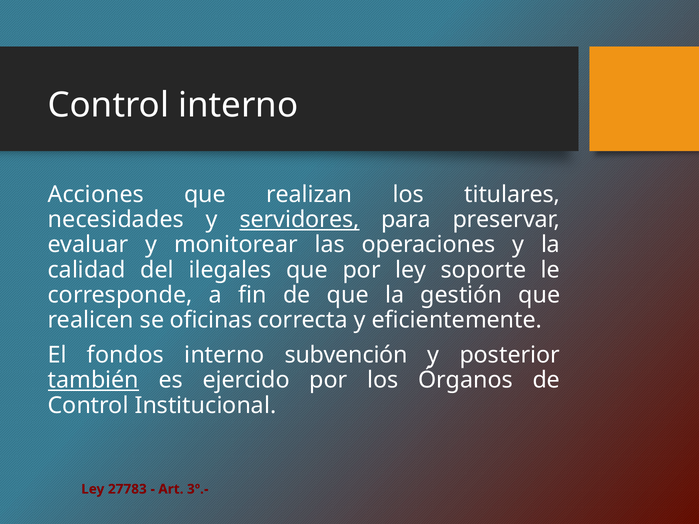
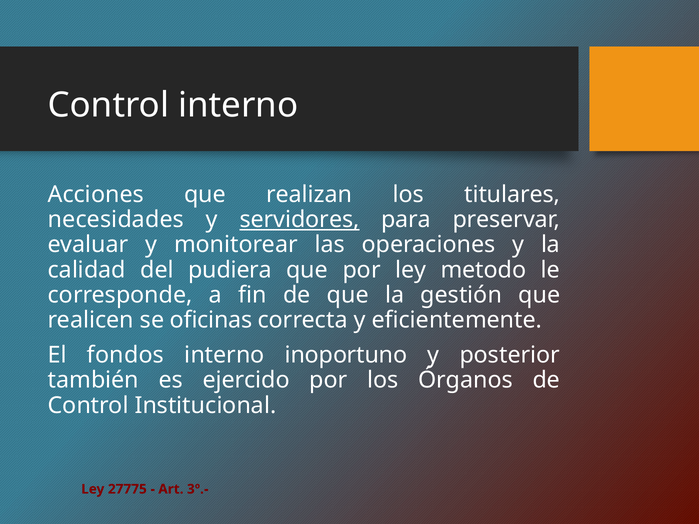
ilegales: ilegales -> pudiera
soporte: soporte -> metodo
subvención: subvención -> inoportuno
también underline: present -> none
27783: 27783 -> 27775
